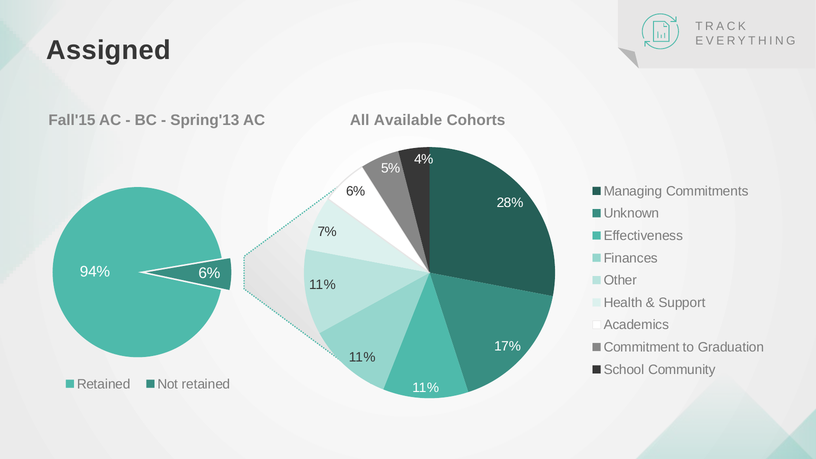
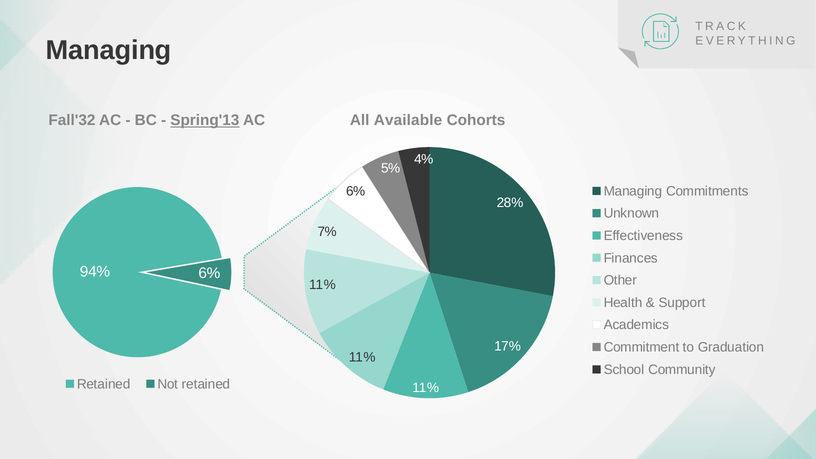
Assigned at (109, 50): Assigned -> Managing
Fall'15: Fall'15 -> Fall'32
Spring'13 underline: none -> present
